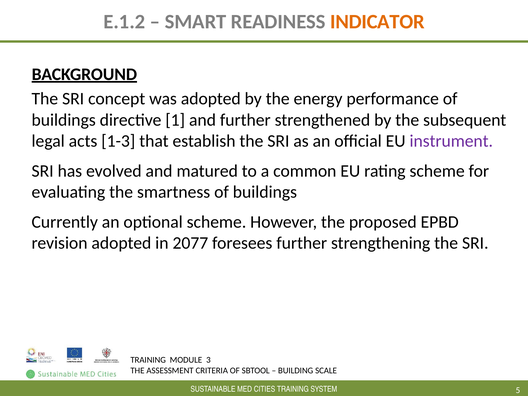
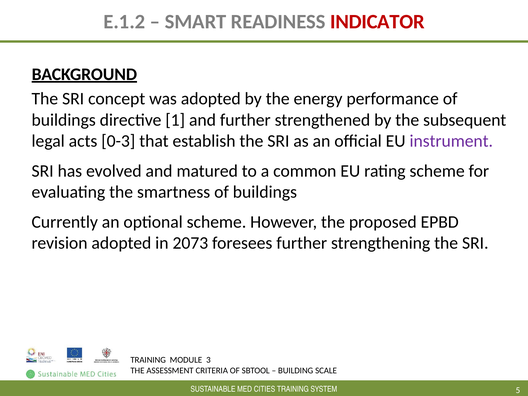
INDICATOR colour: orange -> red
1-3: 1-3 -> 0-3
2077: 2077 -> 2073
